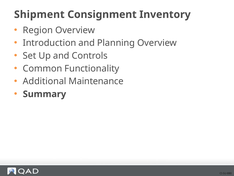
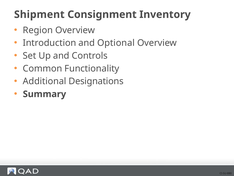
Planning: Planning -> Optional
Maintenance: Maintenance -> Designations
